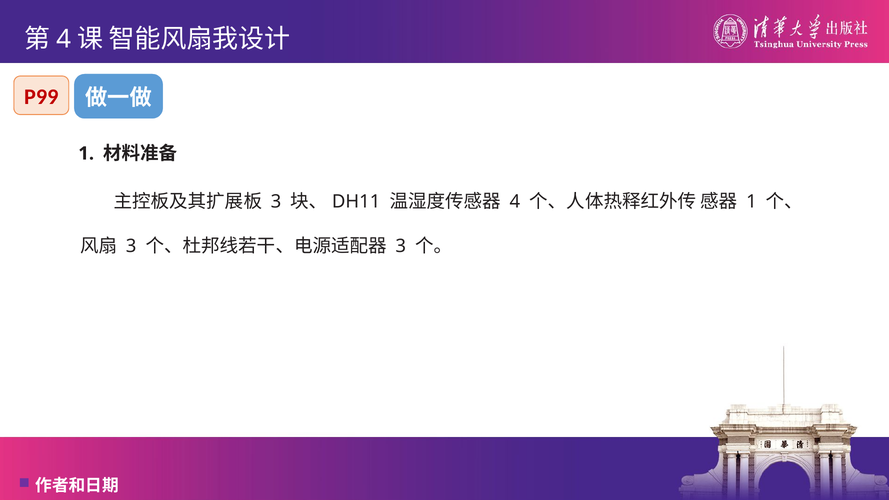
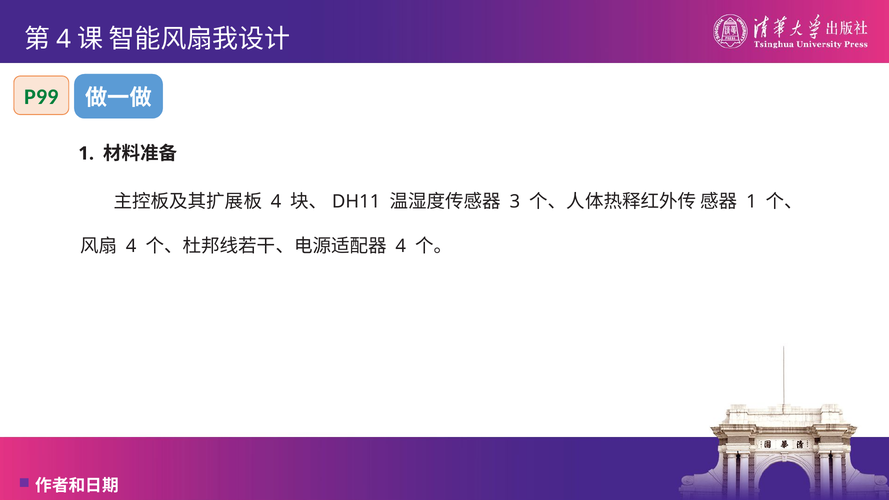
P99 colour: red -> green
3 at (276, 202): 3 -> 4
4 at (515, 202): 4 -> 3
3 at (131, 246): 3 -> 4
3 at (401, 246): 3 -> 4
